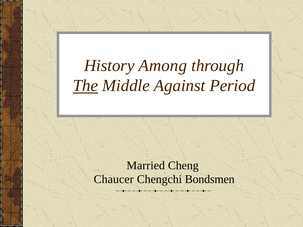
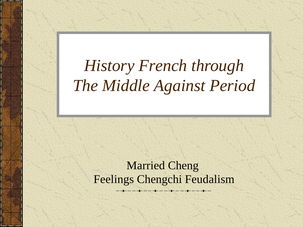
Among: Among -> French
The underline: present -> none
Chaucer: Chaucer -> Feelings
Bondsmen: Bondsmen -> Feudalism
